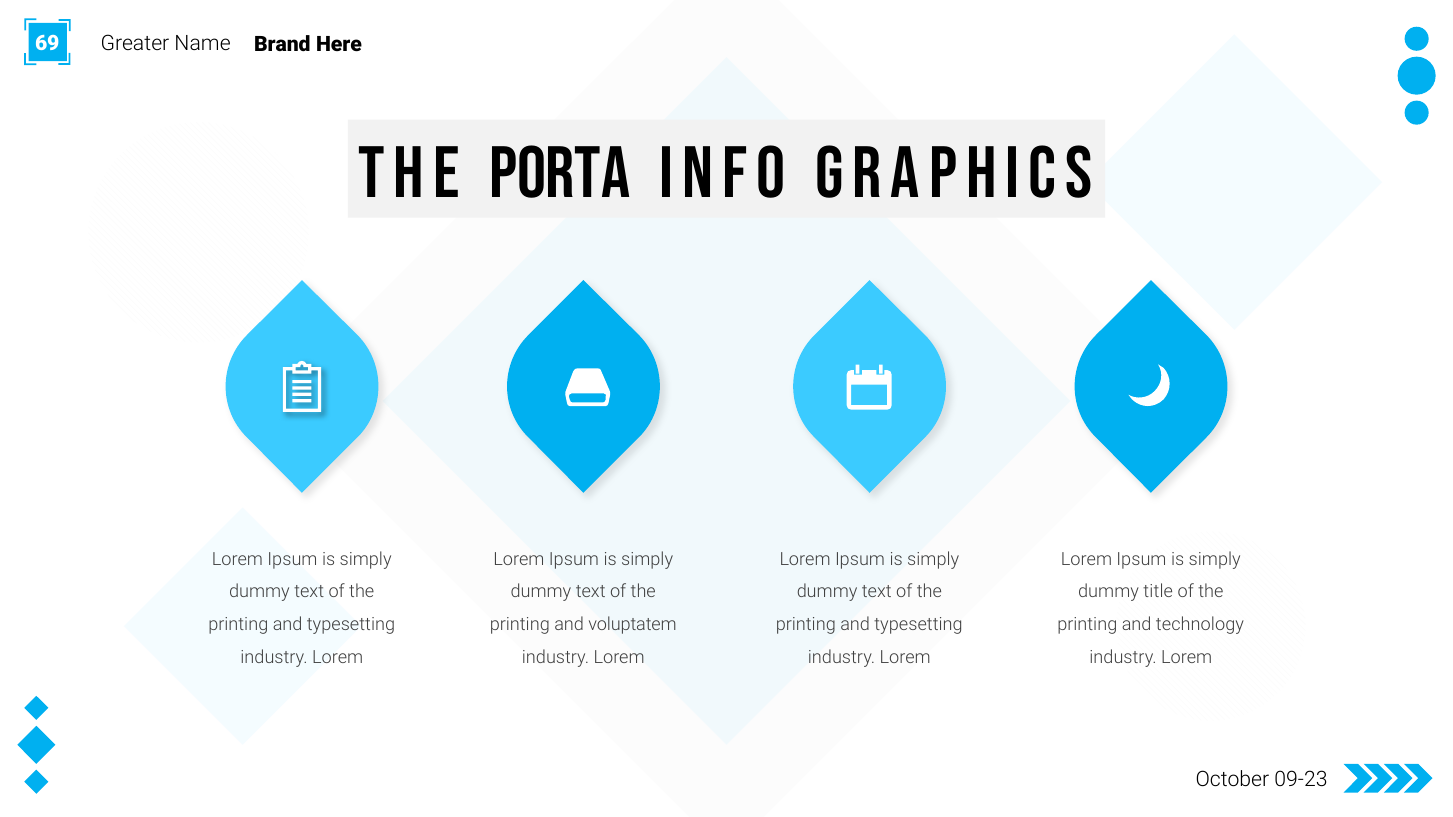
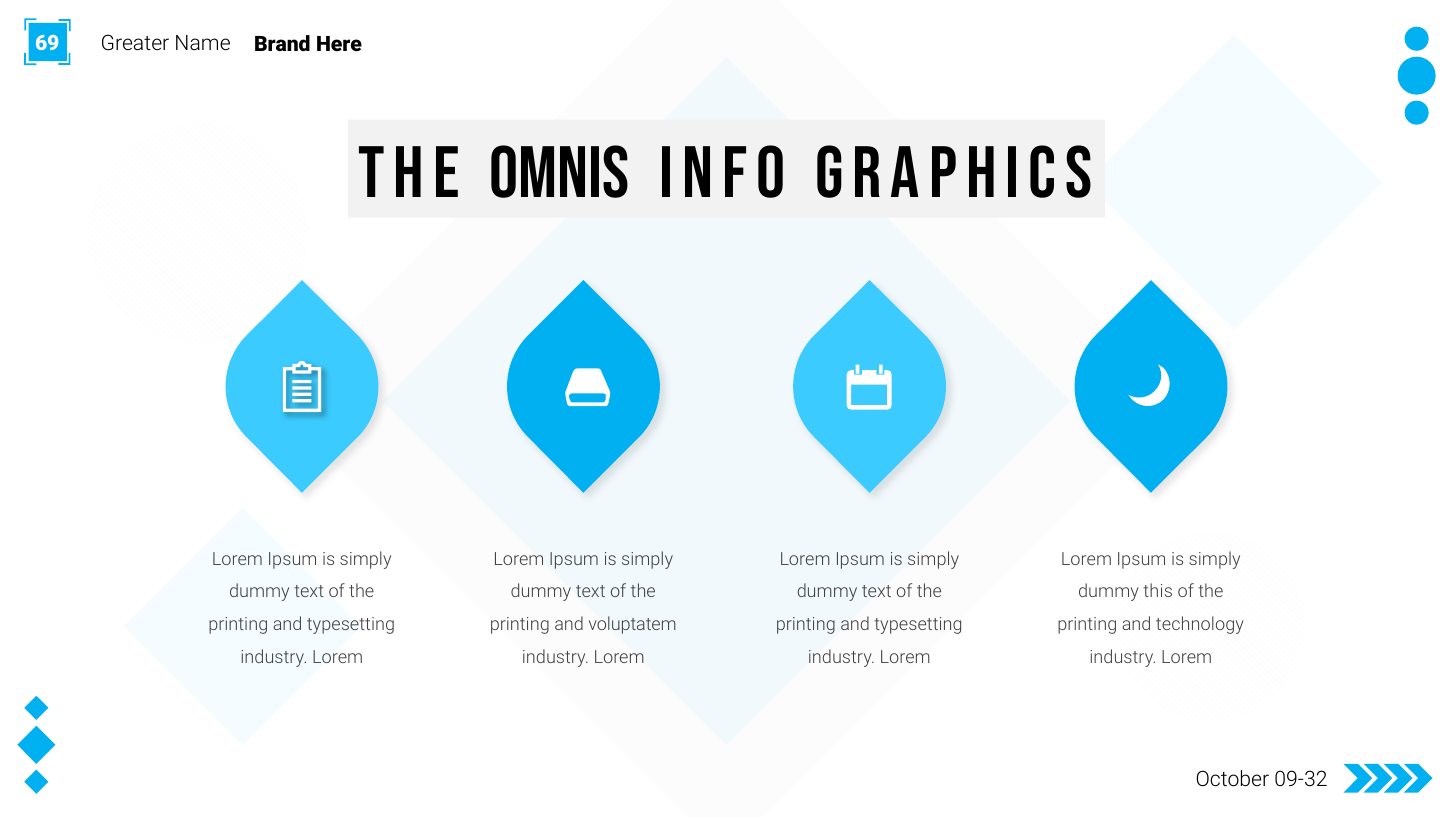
porta: porta -> omnis
title: title -> this
09-23: 09-23 -> 09-32
